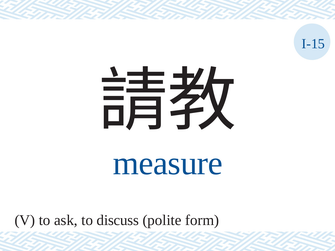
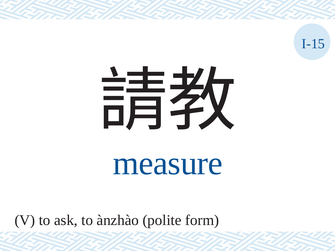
discuss: discuss -> ànzhào
